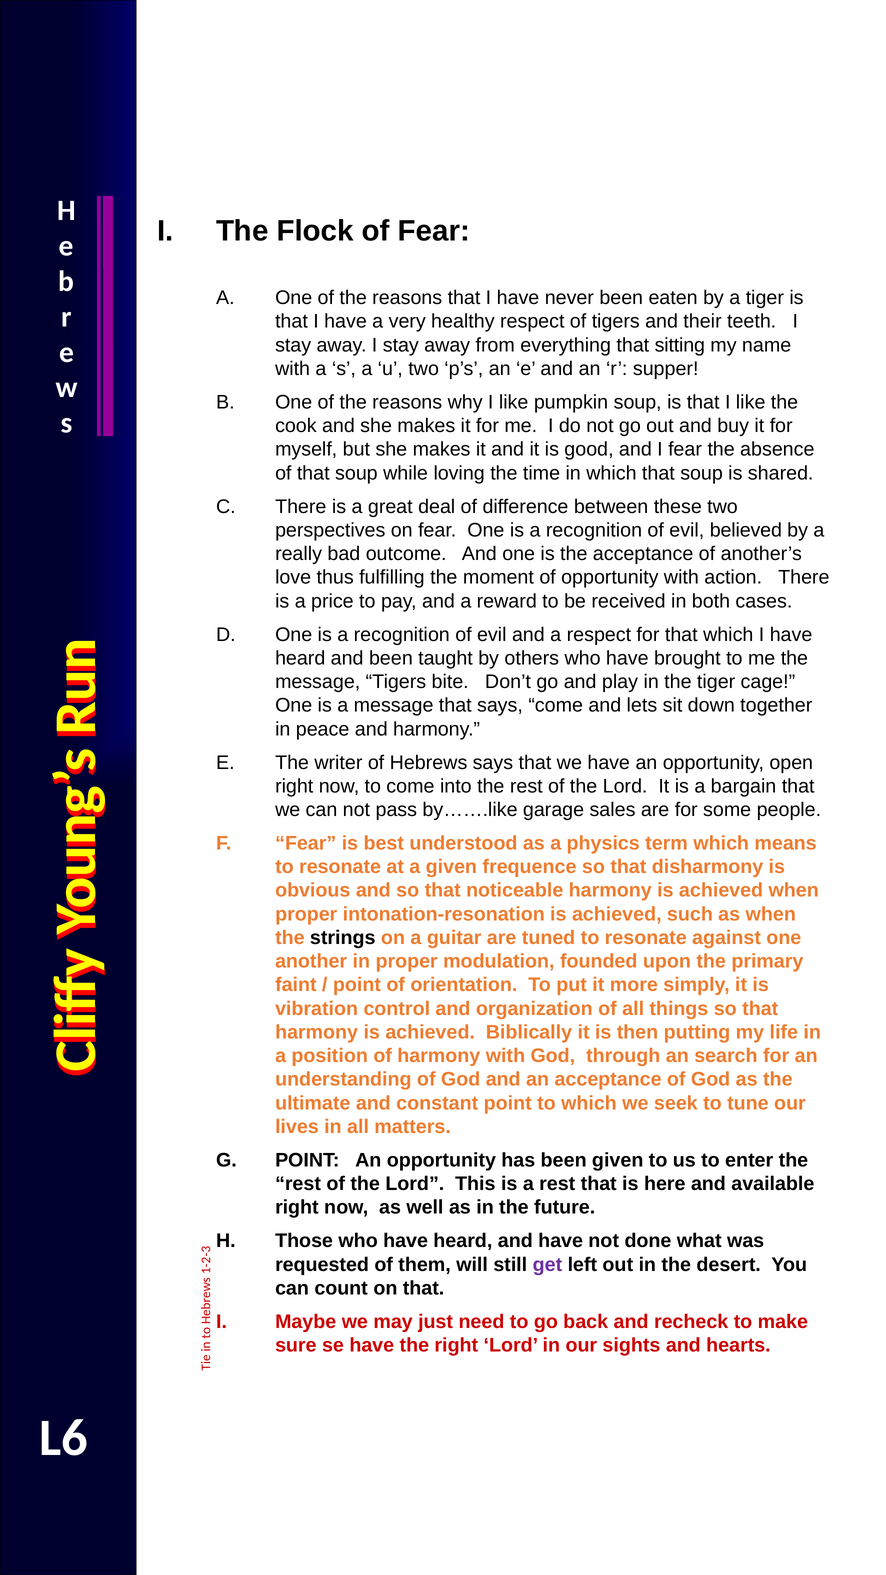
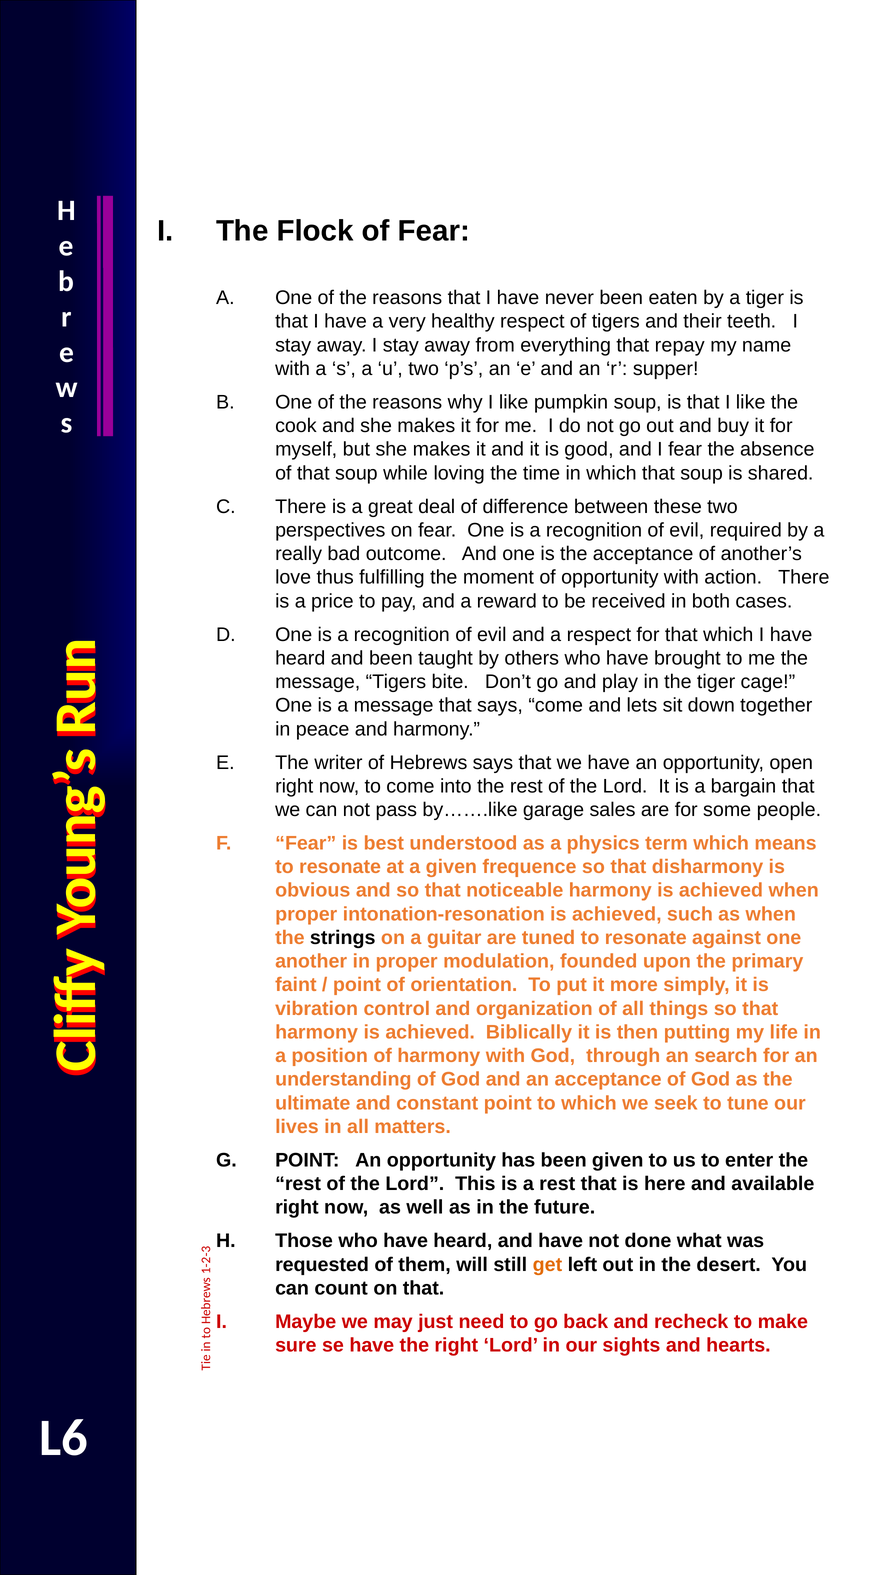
sitting: sitting -> repay
believed: believed -> required
get colour: purple -> orange
